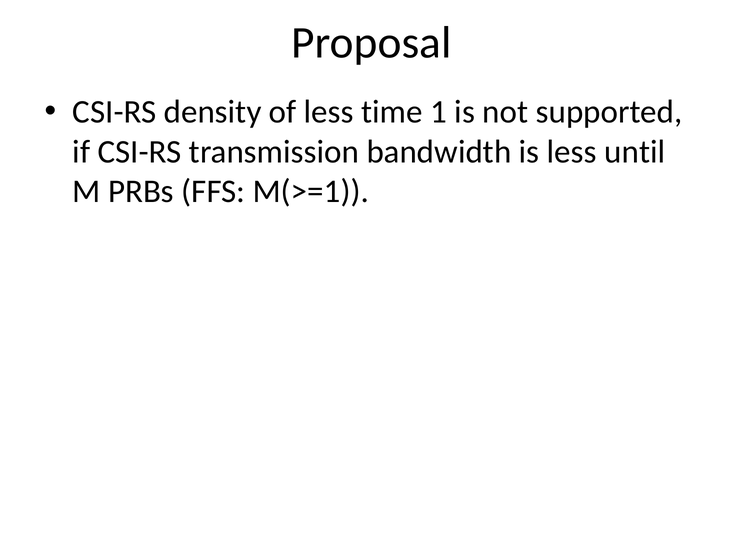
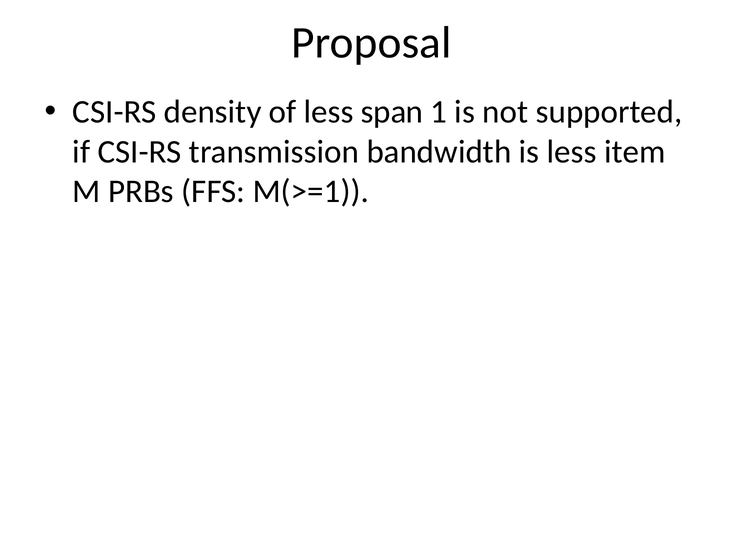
time: time -> span
until: until -> item
